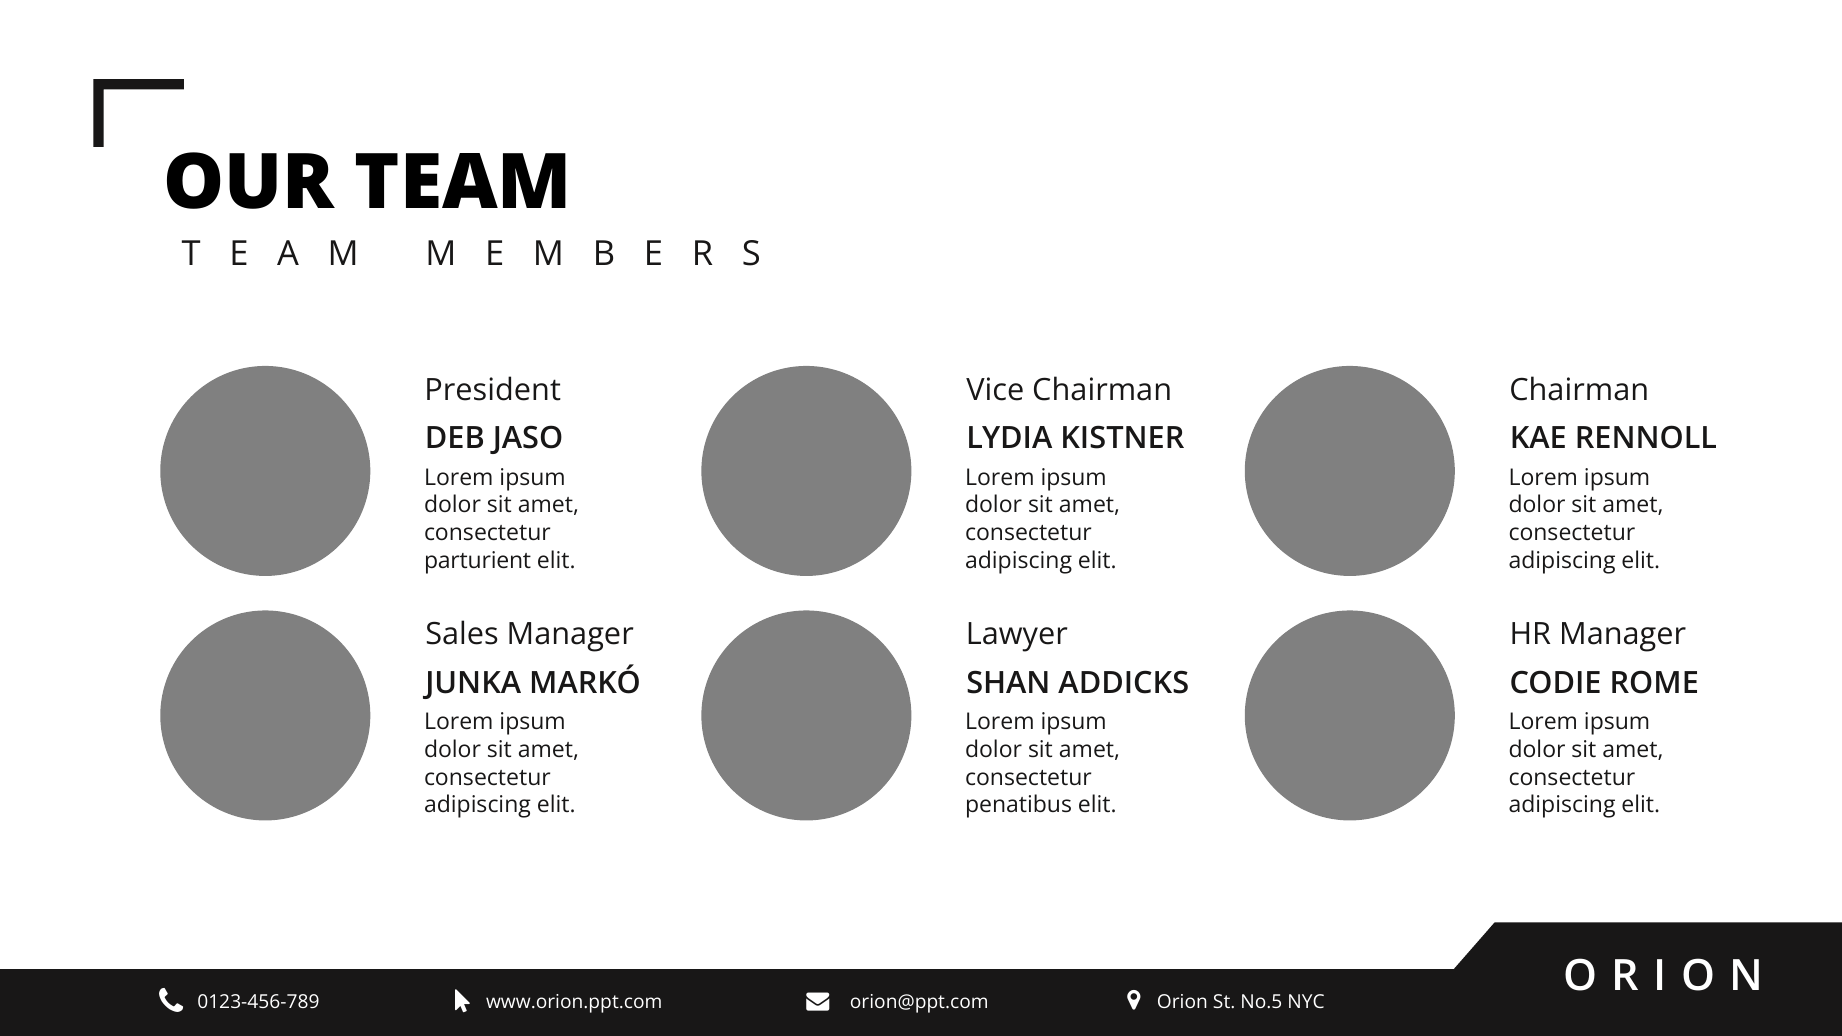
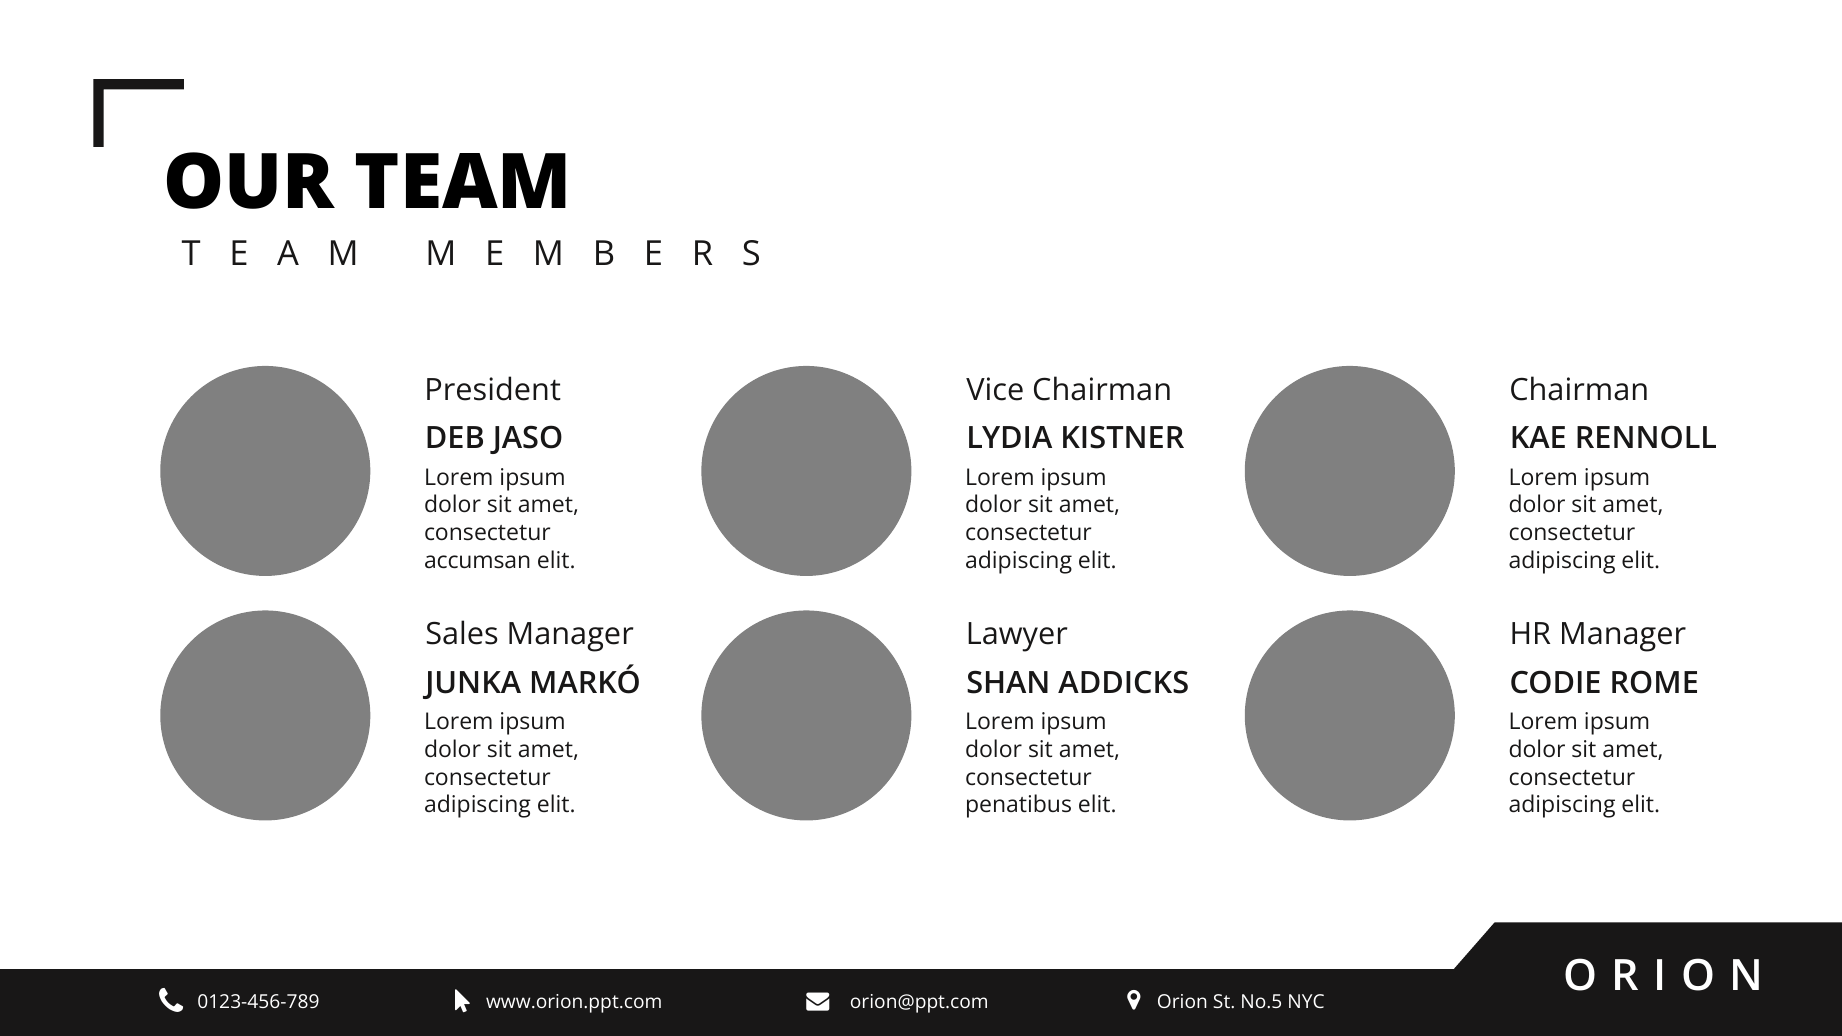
parturient: parturient -> accumsan
